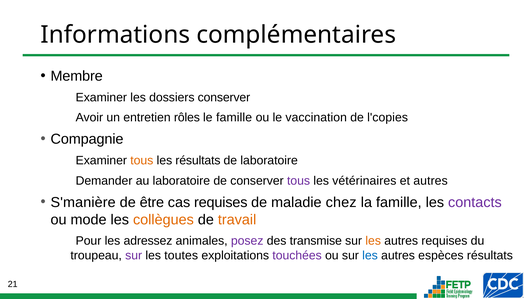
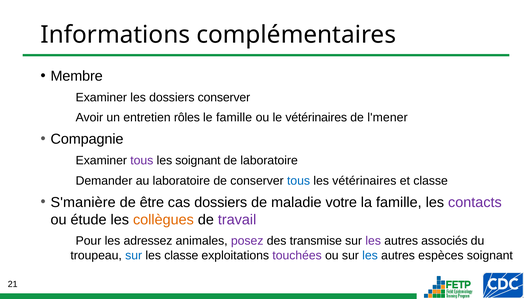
le vaccination: vaccination -> vétérinaires
l'copies: l'copies -> l'mener
tous at (142, 161) colour: orange -> purple
les résultats: résultats -> soignant
tous at (299, 181) colour: purple -> blue
et autres: autres -> classe
cas requises: requises -> dossiers
chez: chez -> votre
mode: mode -> étude
travail colour: orange -> purple
les at (373, 241) colour: orange -> purple
autres requises: requises -> associés
sur at (134, 256) colour: purple -> blue
les toutes: toutes -> classe
espèces résultats: résultats -> soignant
